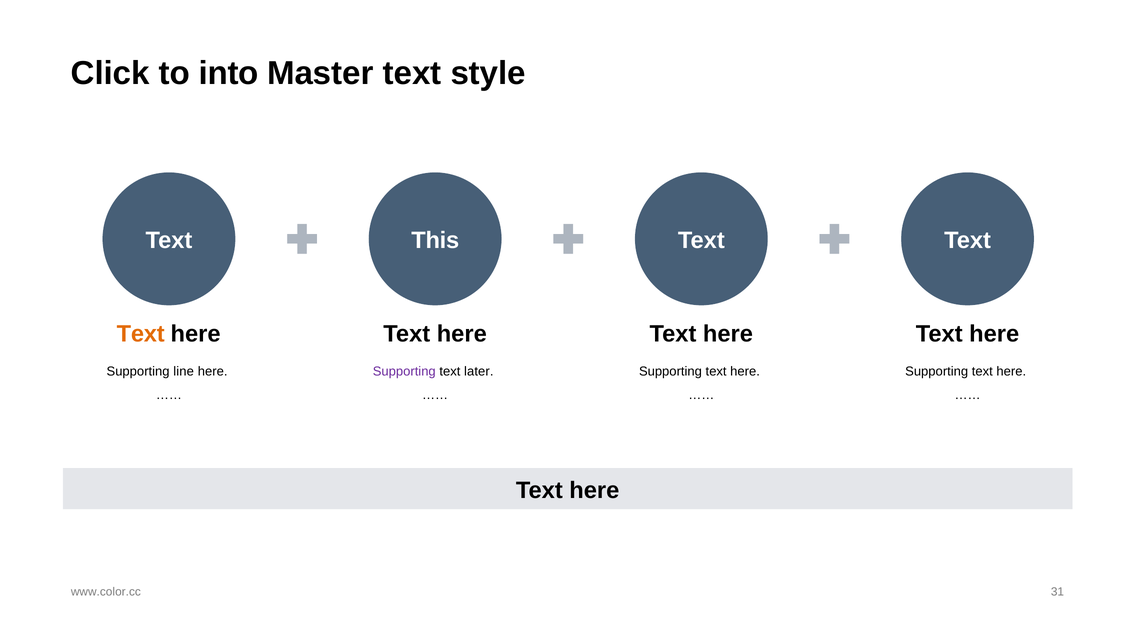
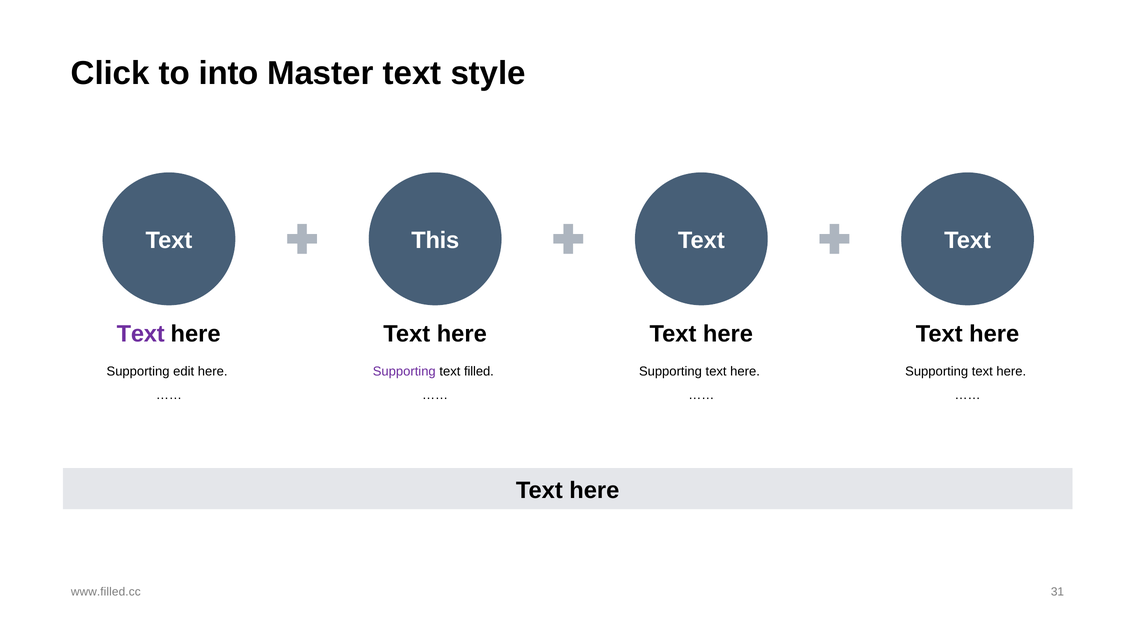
Text at (141, 333) colour: orange -> purple
line: line -> edit
later: later -> filled
www.color.cc: www.color.cc -> www.filled.cc
